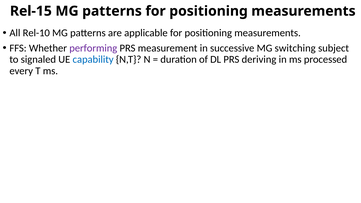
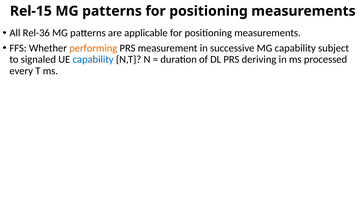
Rel-10: Rel-10 -> Rel-36
performing colour: purple -> orange
MG switching: switching -> capability
